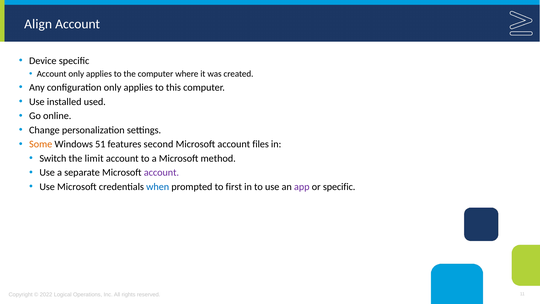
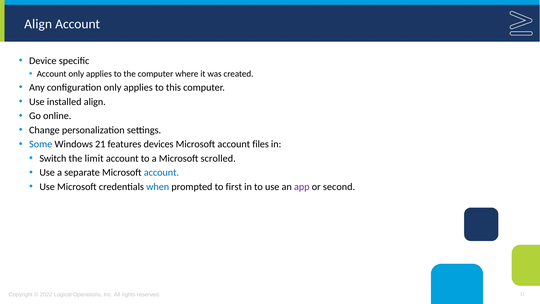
installed used: used -> align
Some colour: orange -> blue
51: 51 -> 21
second: second -> devices
method: method -> scrolled
account at (161, 172) colour: purple -> blue
or specific: specific -> second
